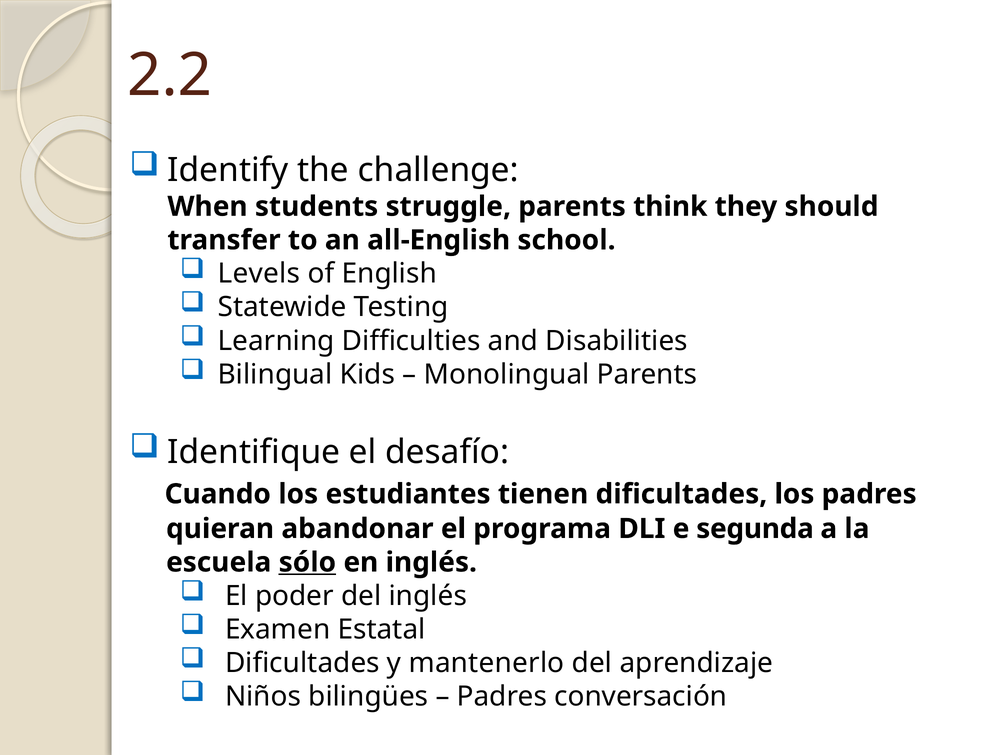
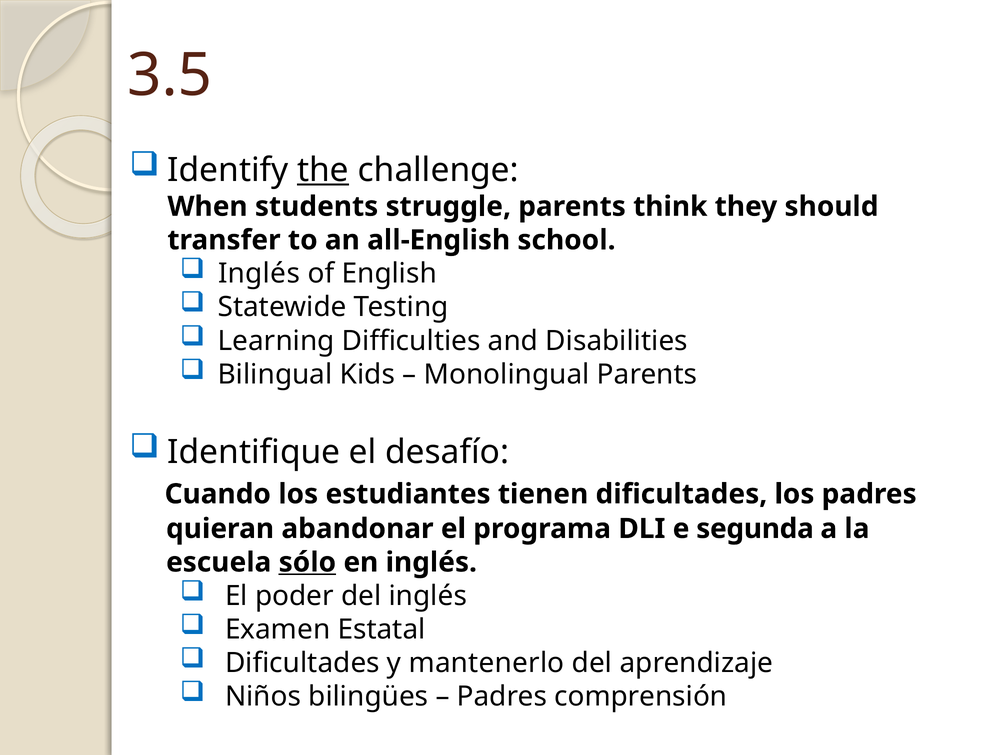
2.2: 2.2 -> 3.5
the underline: none -> present
Levels at (259, 274): Levels -> Inglés
conversación: conversación -> comprensión
